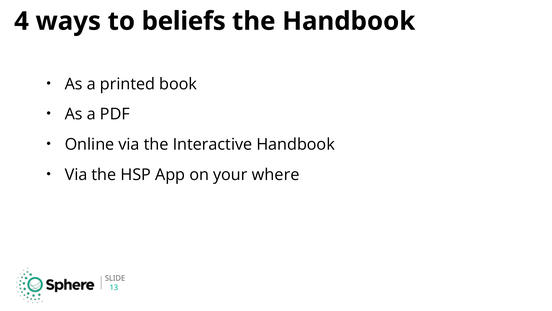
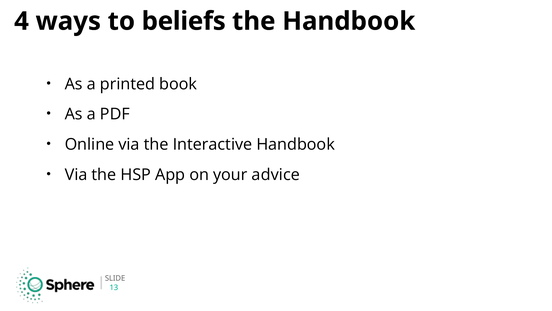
where: where -> advice
